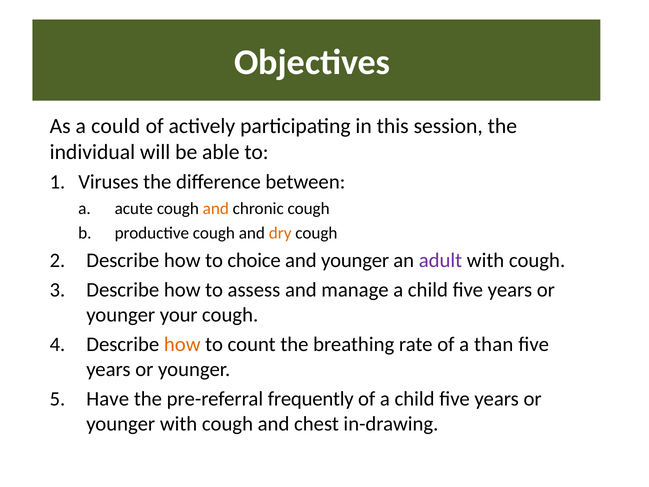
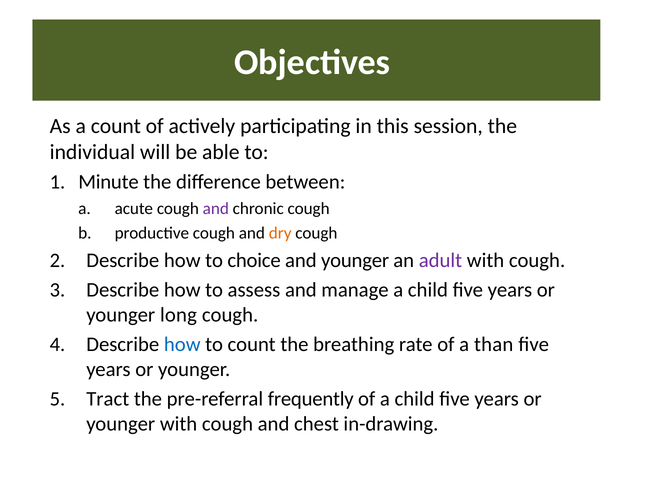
a could: could -> count
Viruses: Viruses -> Minute
and at (216, 208) colour: orange -> purple
your: your -> long
how at (182, 344) colour: orange -> blue
Have: Have -> Tract
